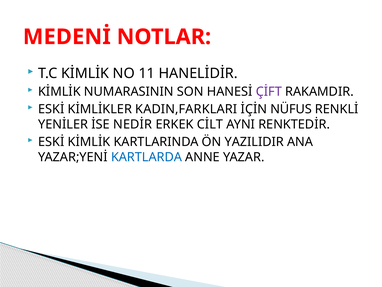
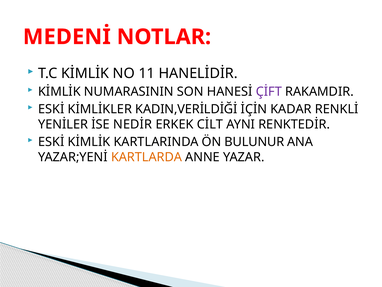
KADIN,FARKLARI: KADIN,FARKLARI -> KADIN,VERİLDİĞİ
NÜFUS: NÜFUS -> KADAR
YAZILIDIR: YAZILIDIR -> BULUNUR
KARTLARDA colour: blue -> orange
